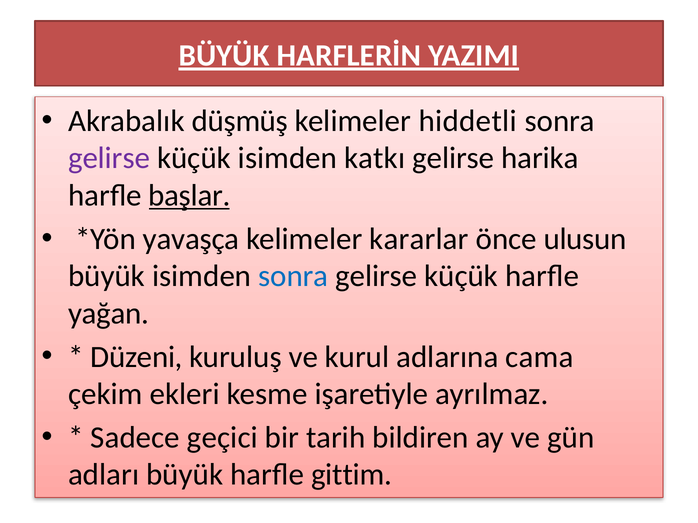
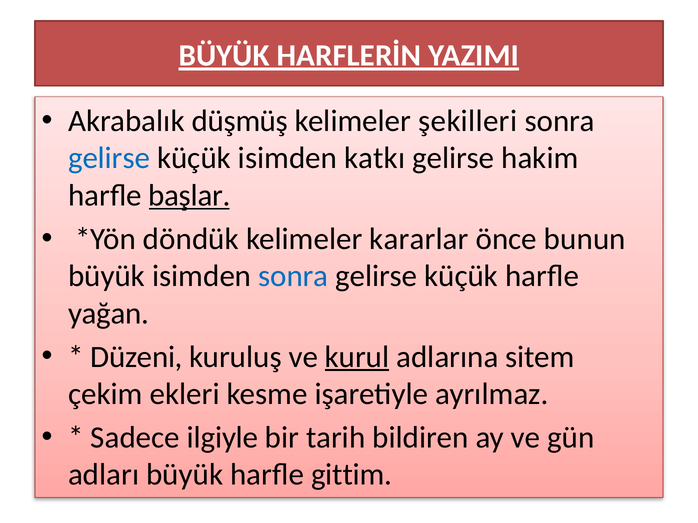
hiddetli: hiddetli -> şekilleri
gelirse at (109, 158) colour: purple -> blue
harika: harika -> hakim
yavaşça: yavaşça -> döndük
ulusun: ulusun -> bunun
kurul underline: none -> present
cama: cama -> sitem
geçici: geçici -> ilgiyle
